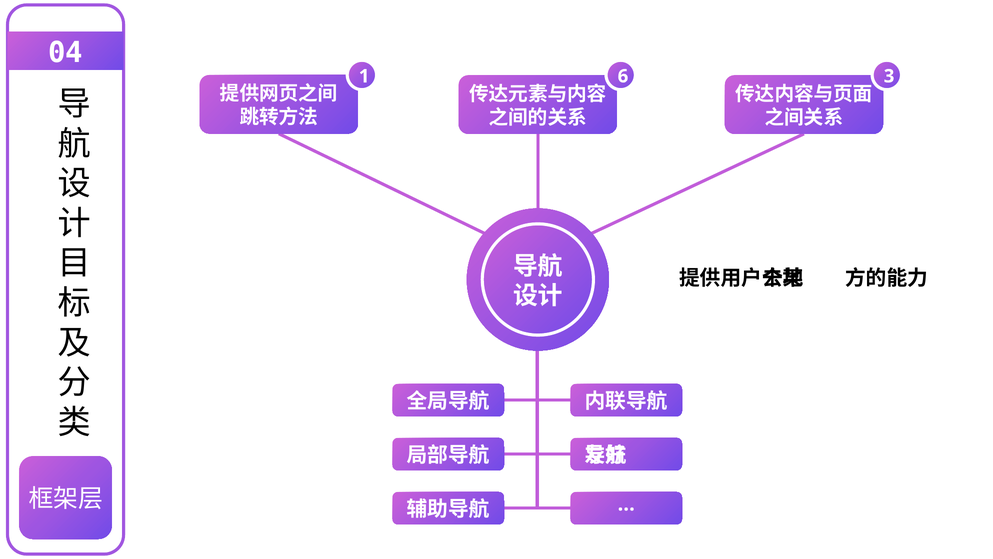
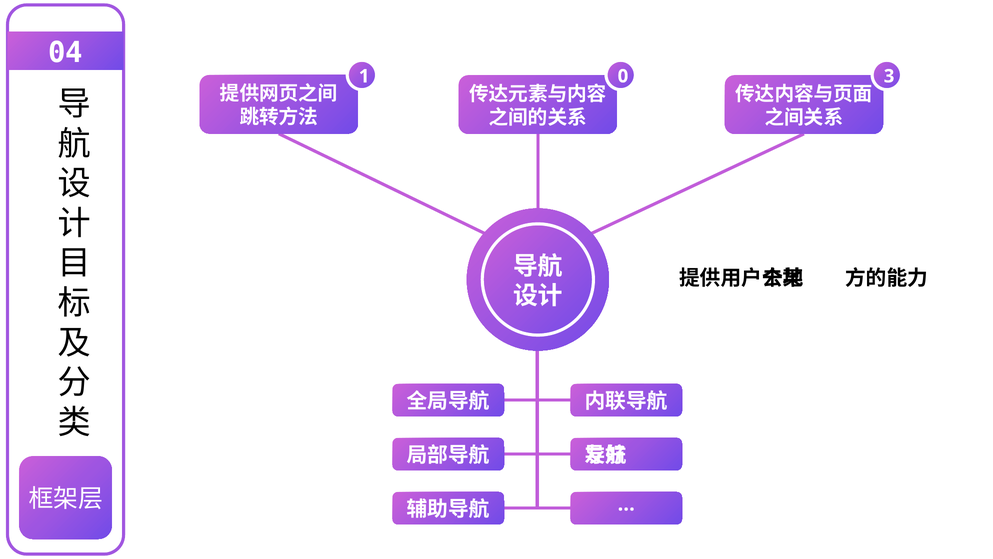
6: 6 -> 0
